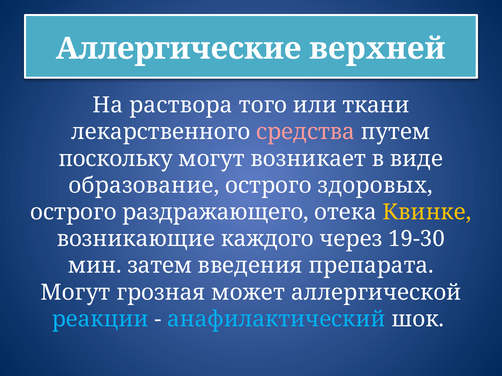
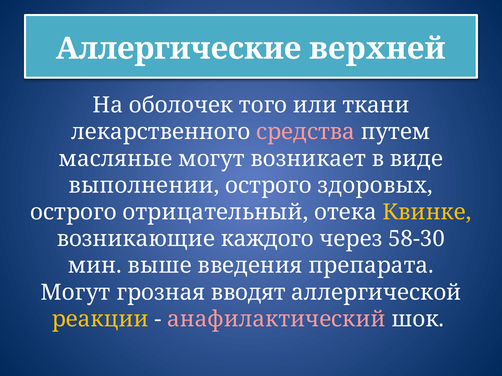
раствора: раствора -> оболочек
поскольку: поскольку -> масляные
образование: образование -> выполнении
раздражающего: раздражающего -> отрицательный
19-30: 19-30 -> 58-30
затем: затем -> выше
может: может -> вводят
реакции colour: light blue -> yellow
анафилактический colour: light blue -> pink
